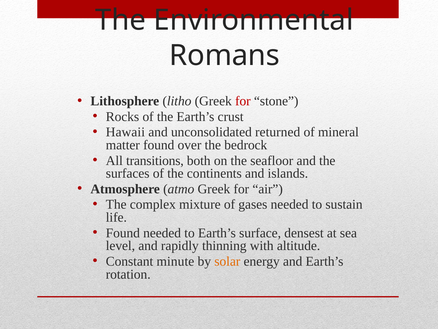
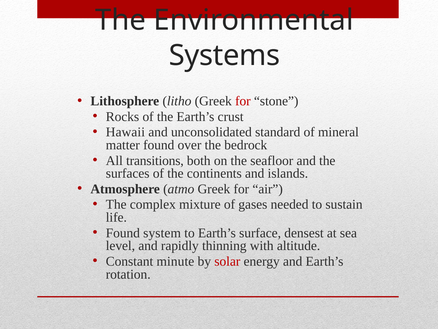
Romans: Romans -> Systems
returned: returned -> standard
Found needed: needed -> system
solar colour: orange -> red
